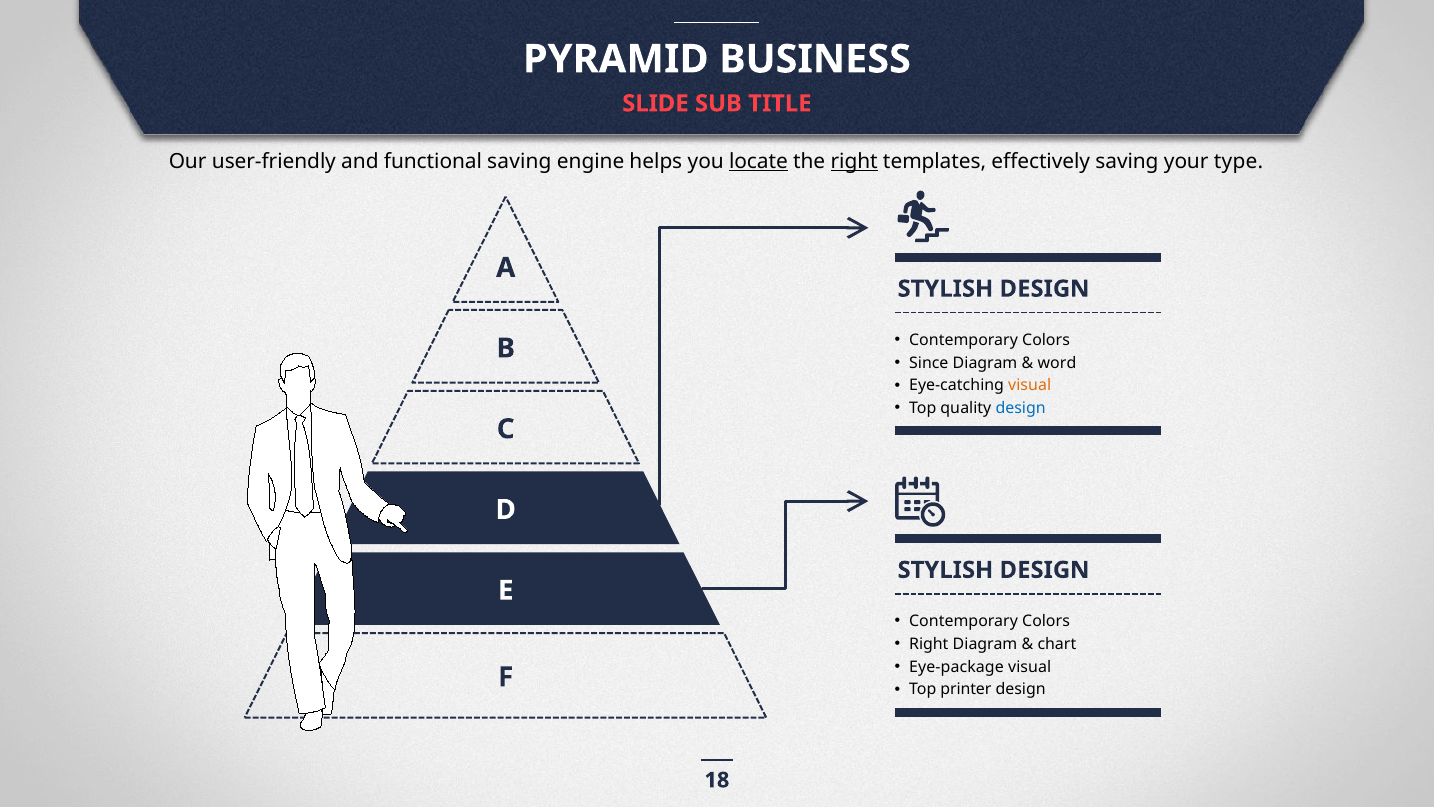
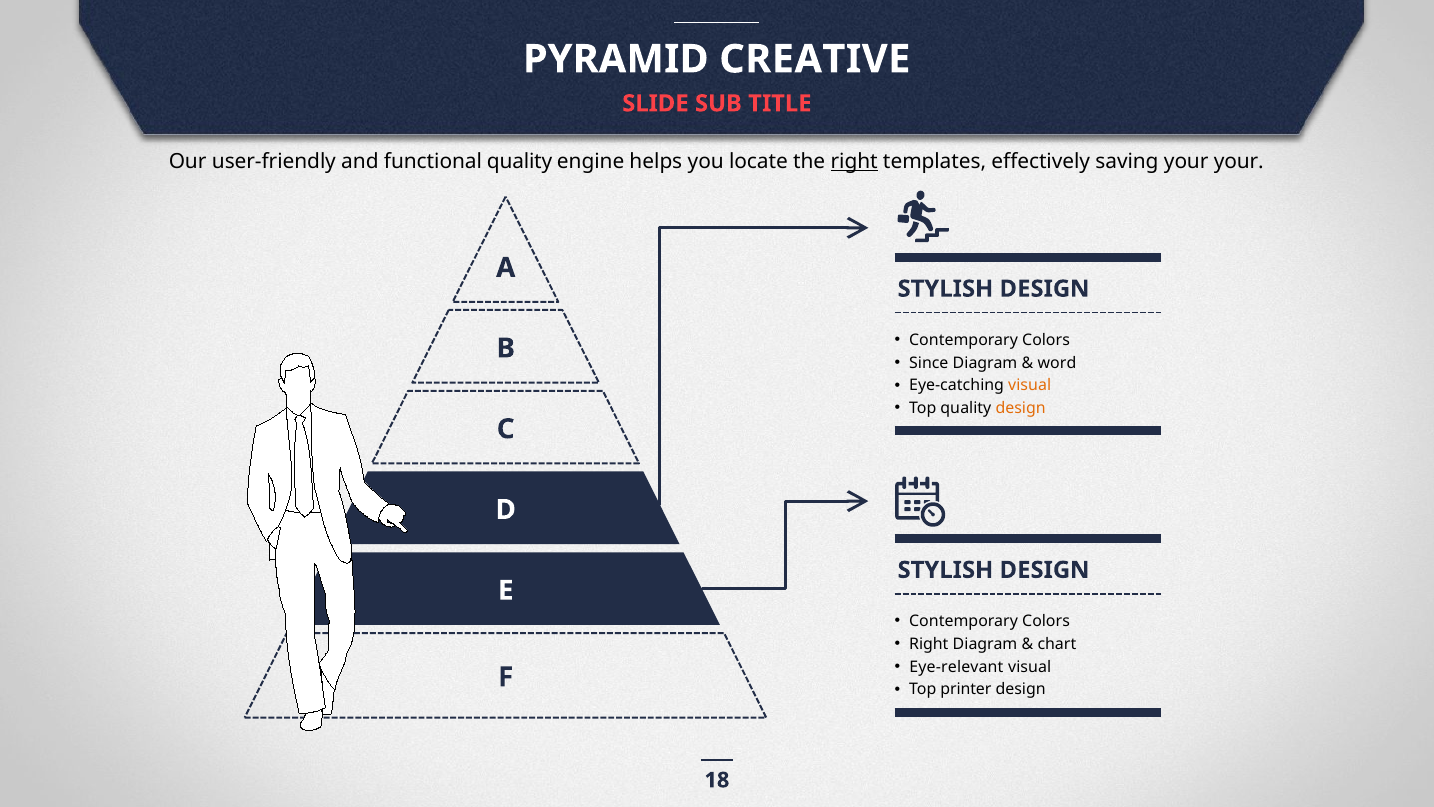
BUSINESS: BUSINESS -> CREATIVE
functional saving: saving -> quality
locate underline: present -> none
your type: type -> your
design at (1021, 408) colour: blue -> orange
Eye-package: Eye-package -> Eye-relevant
